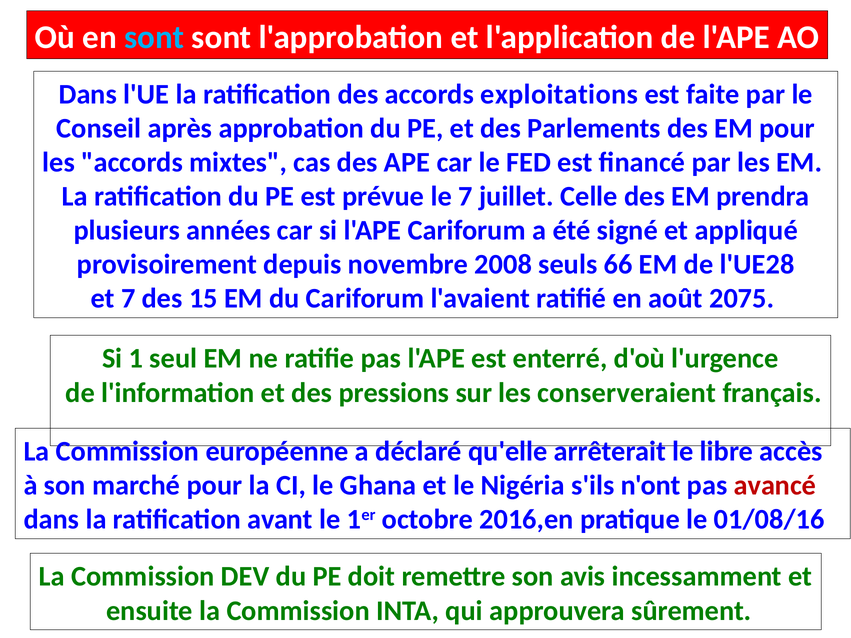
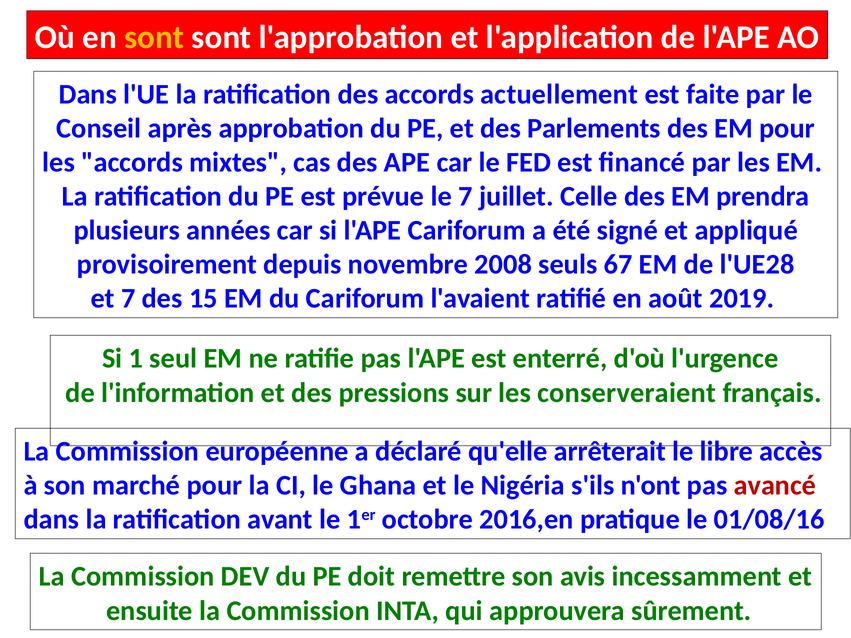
sont at (154, 37) colour: light blue -> yellow
exploitations: exploitations -> actuellement
66: 66 -> 67
2075: 2075 -> 2019
